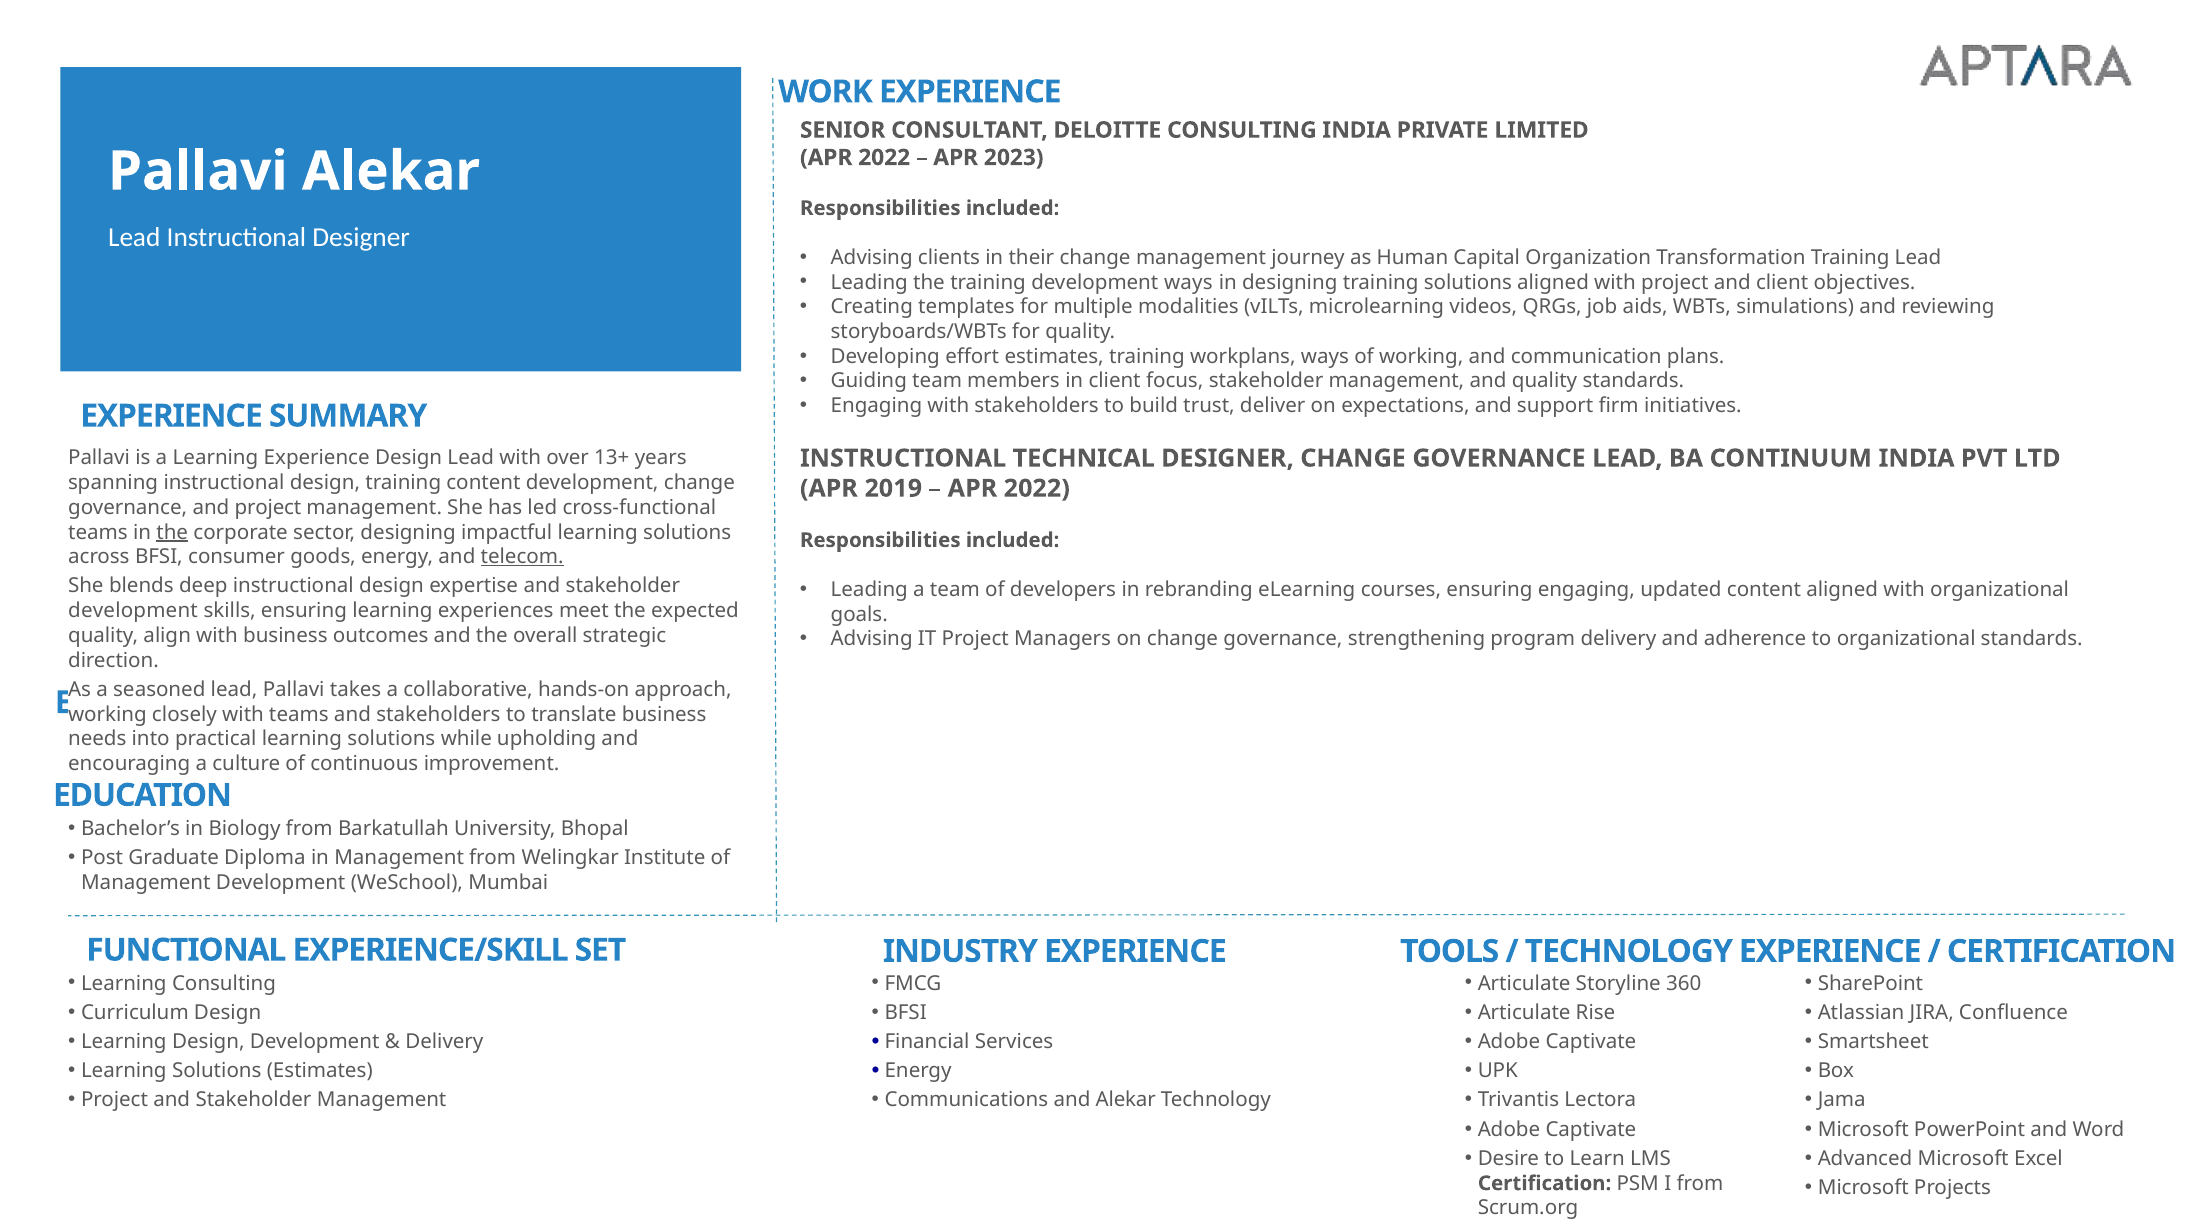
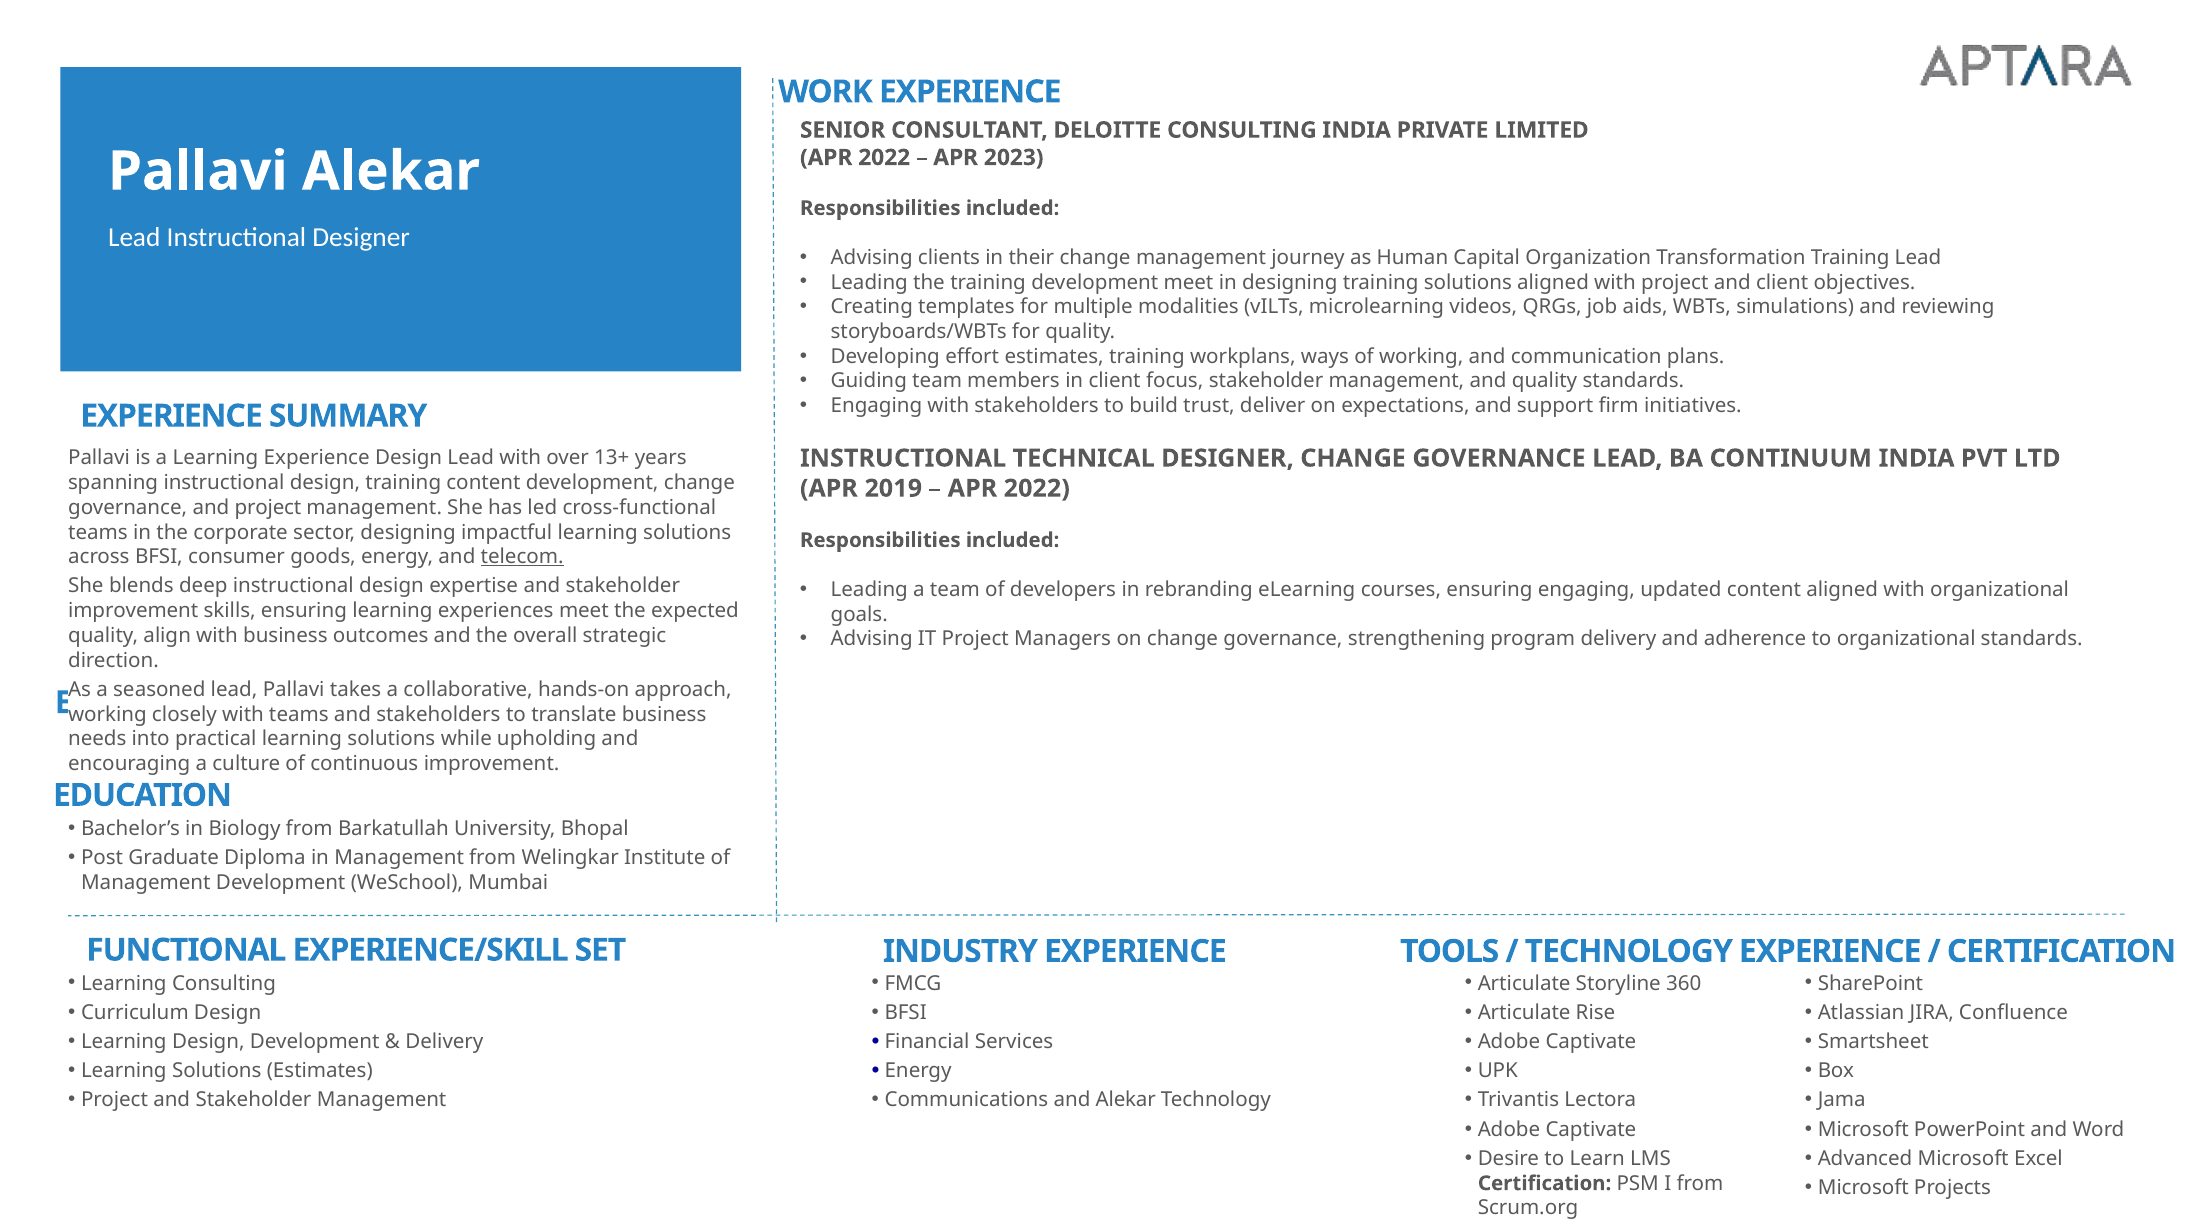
development ways: ways -> meet
the at (172, 532) underline: present -> none
development at (133, 611): development -> improvement
